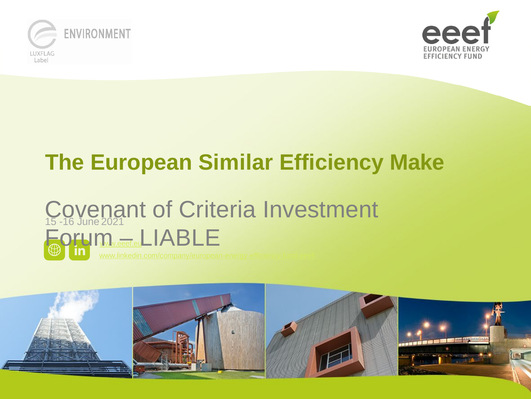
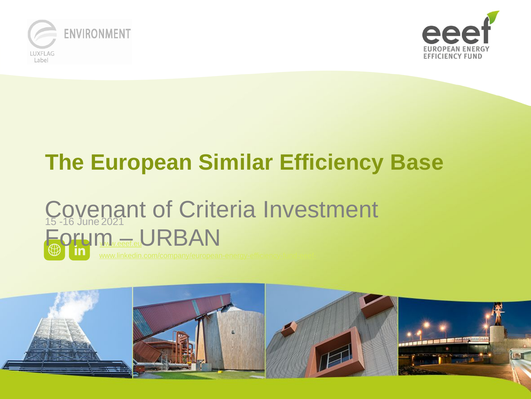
Make: Make -> Base
LIABLE: LIABLE -> URBAN
